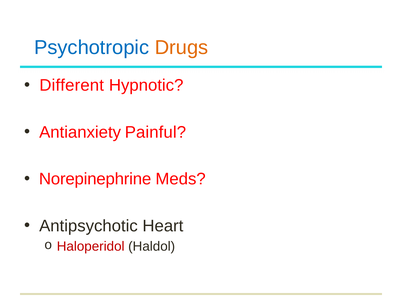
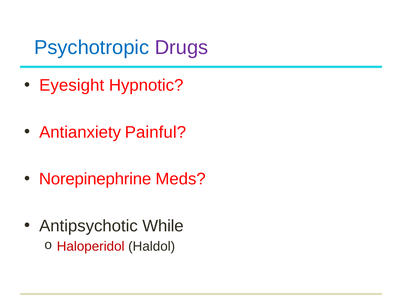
Drugs colour: orange -> purple
Different: Different -> Eyesight
Heart: Heart -> While
